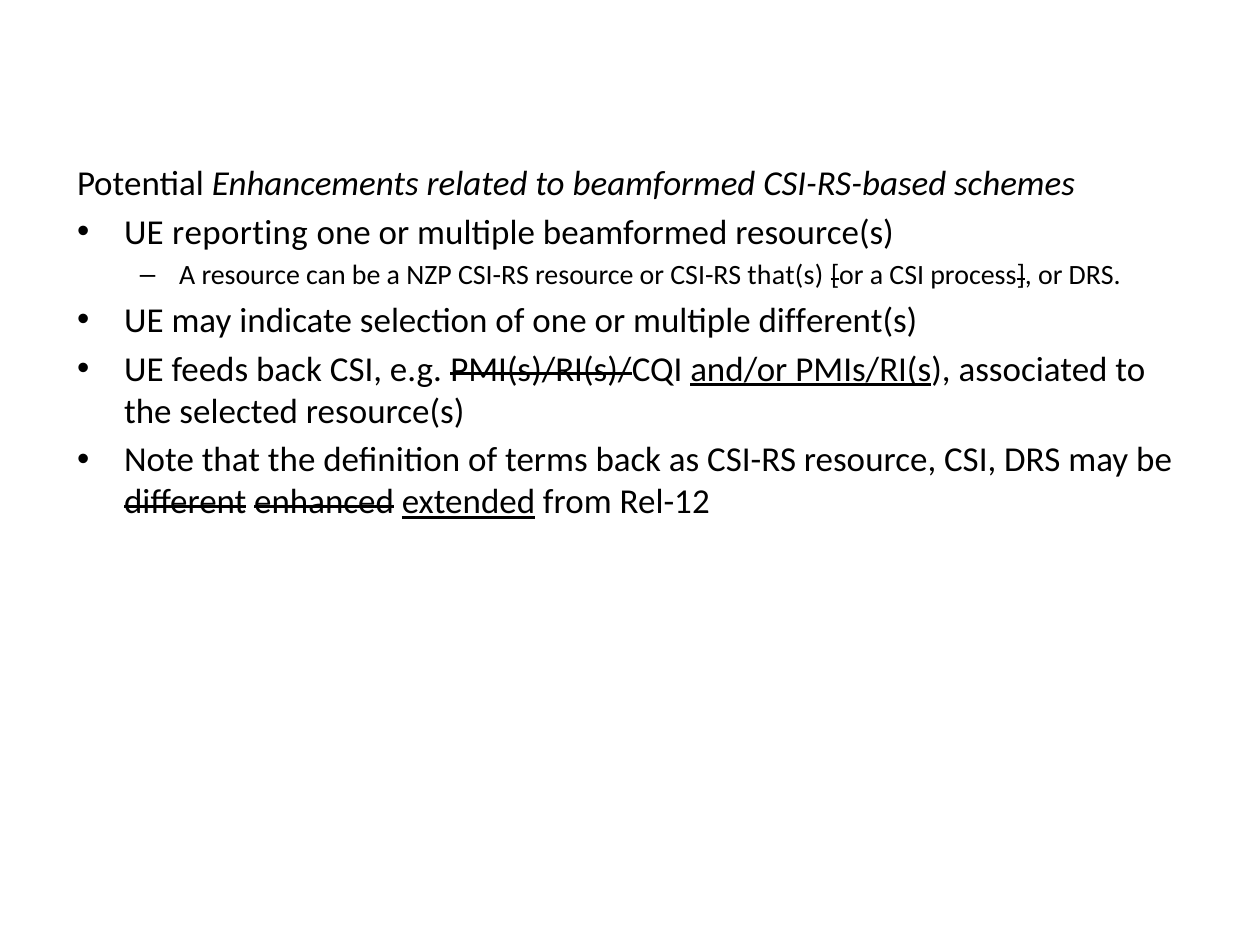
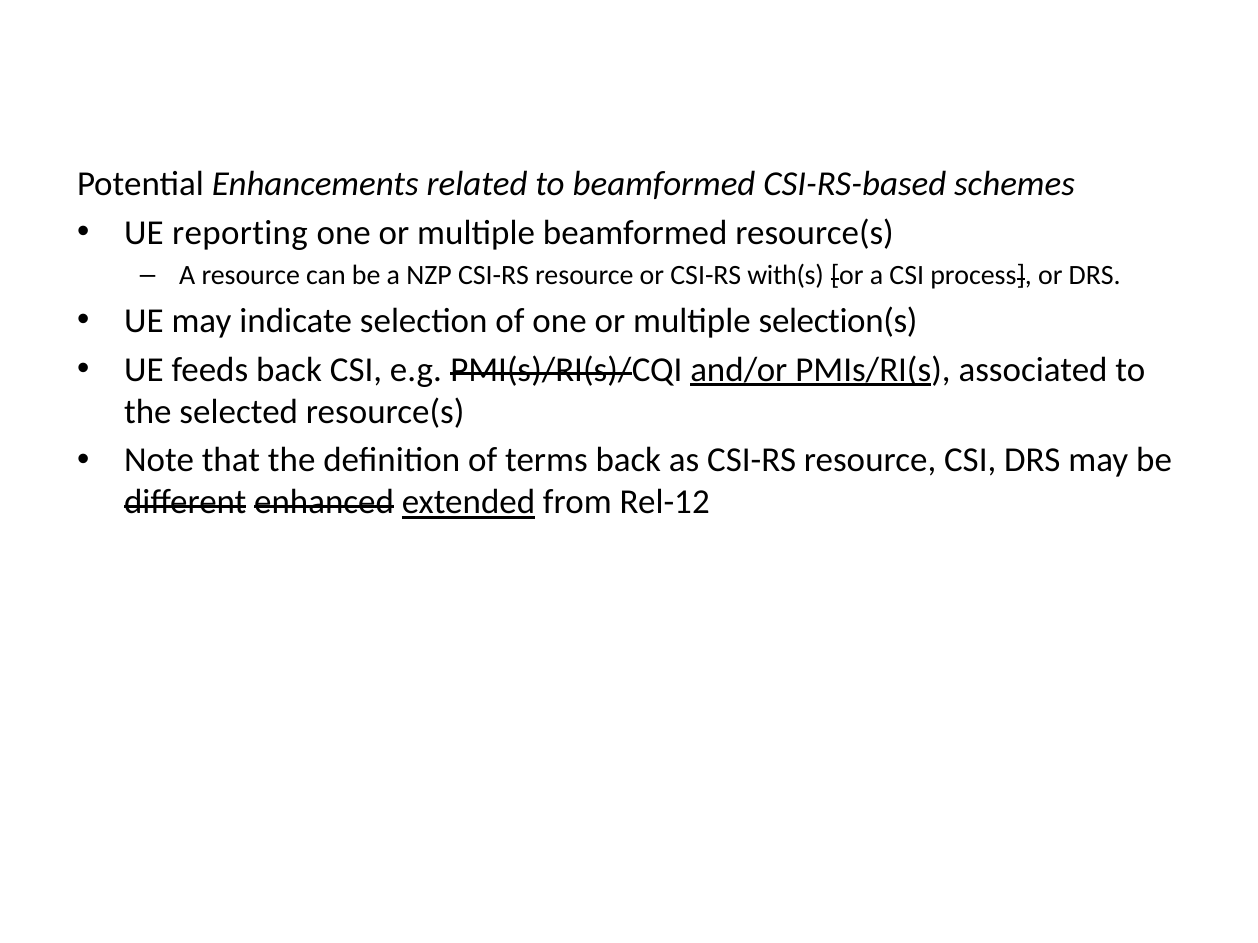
that(s: that(s -> with(s
different(s: different(s -> selection(s
